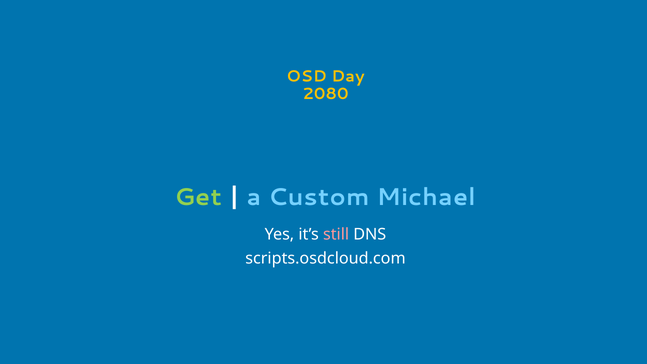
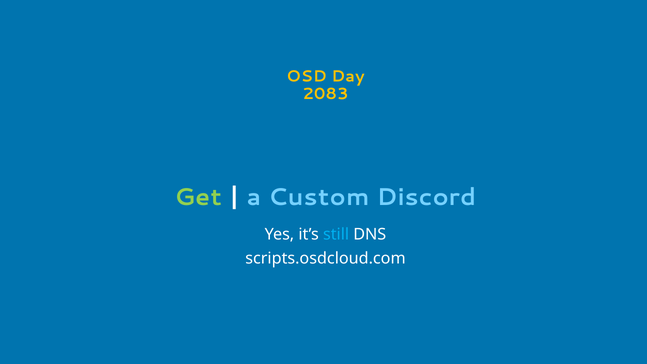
2080: 2080 -> 2083
Michael: Michael -> Discord
still colour: pink -> light blue
